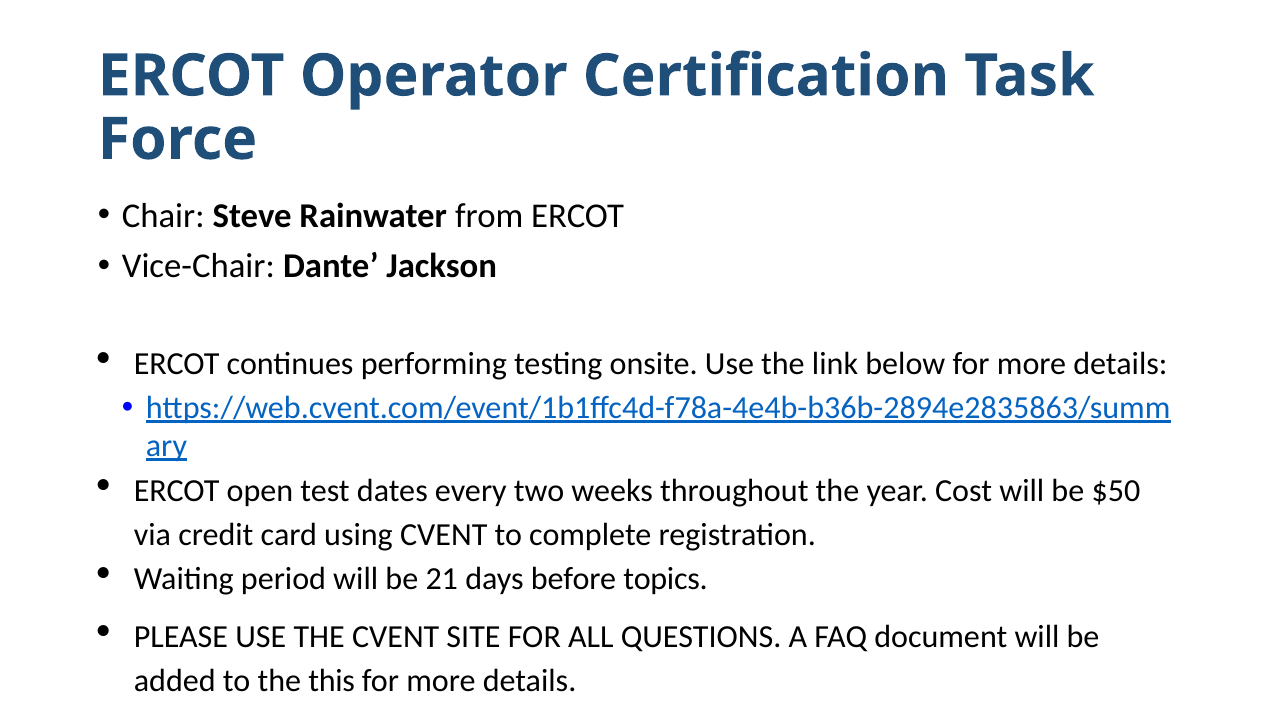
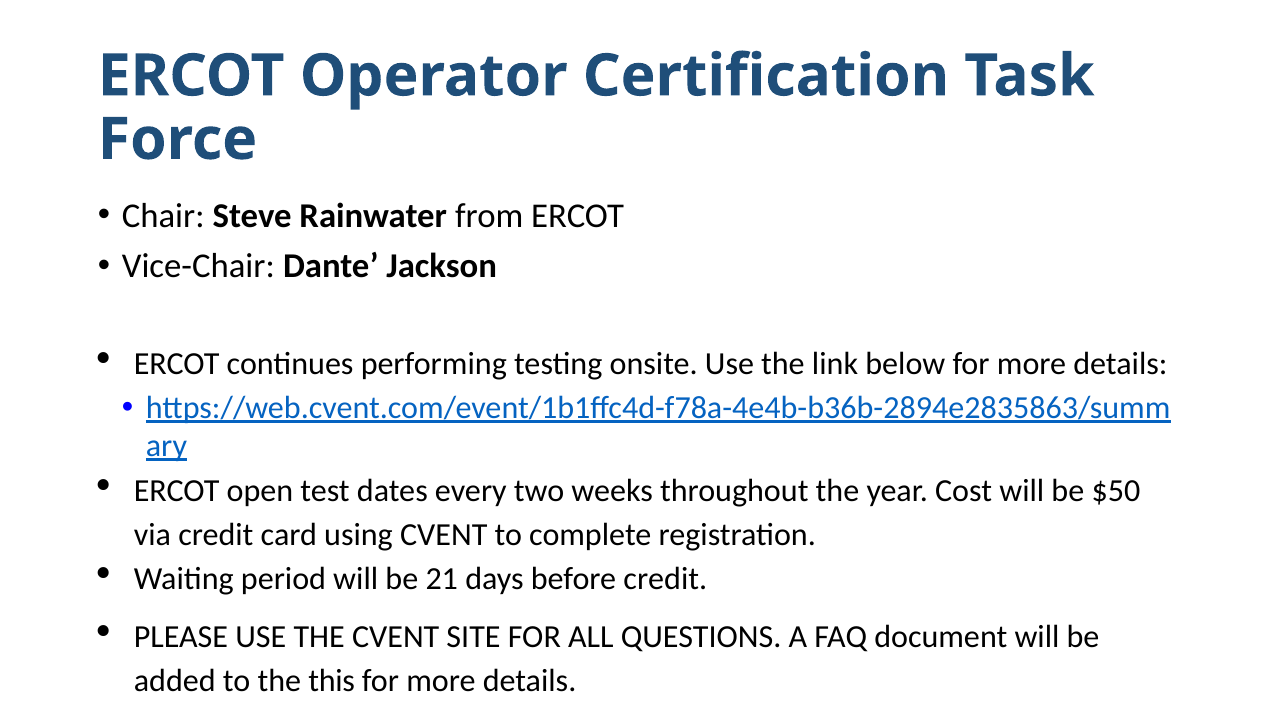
before topics: topics -> credit
